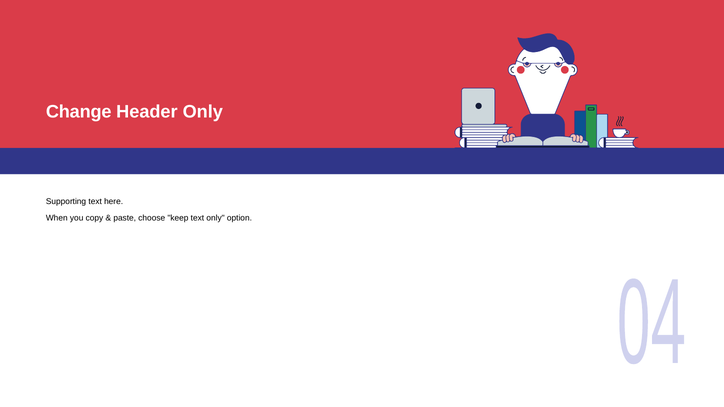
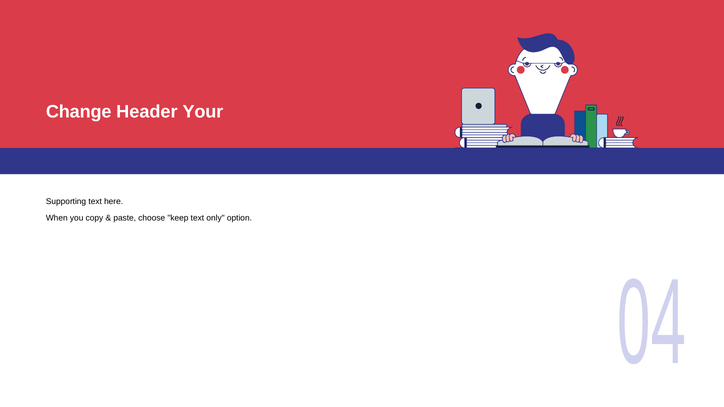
Header Only: Only -> Your
